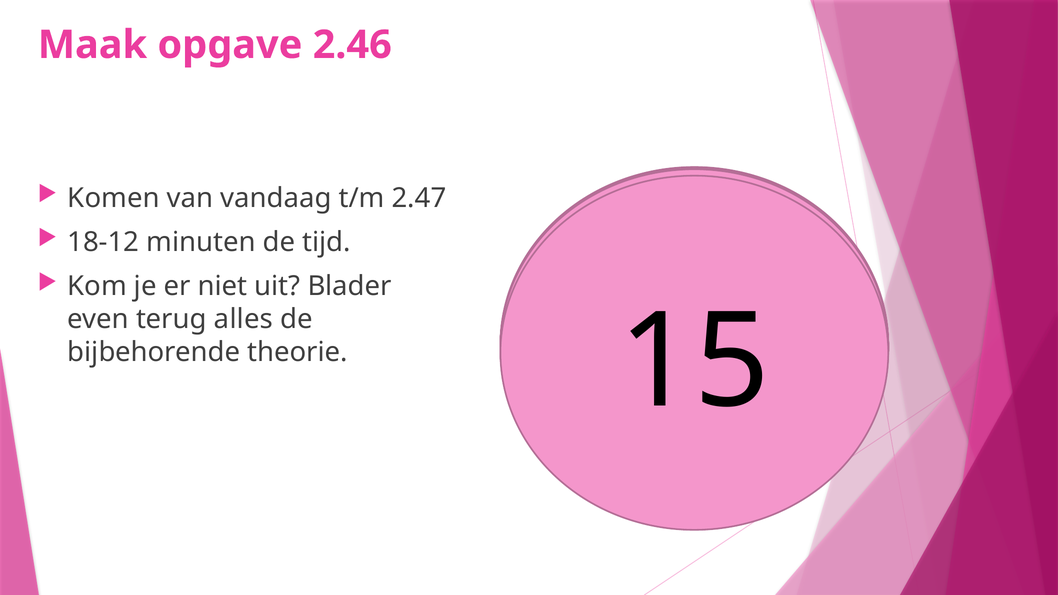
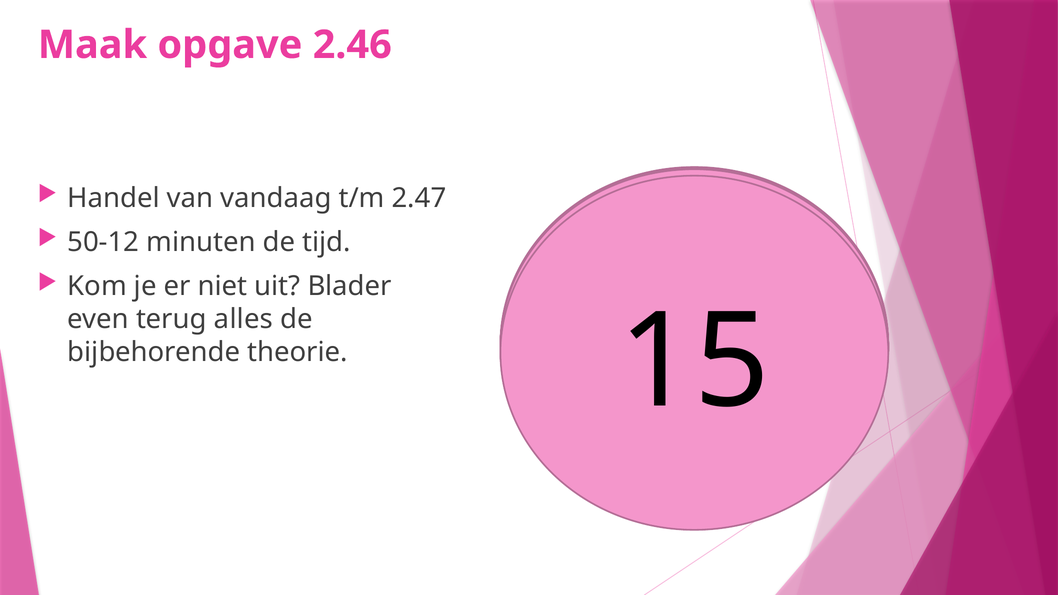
Komen: Komen -> Handel
18-12: 18-12 -> 50-12
